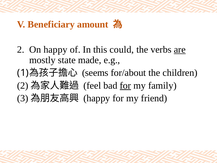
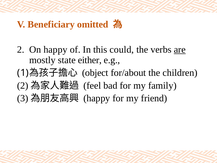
amount: amount -> omitted
made: made -> either
seems: seems -> object
for at (125, 85) underline: present -> none
